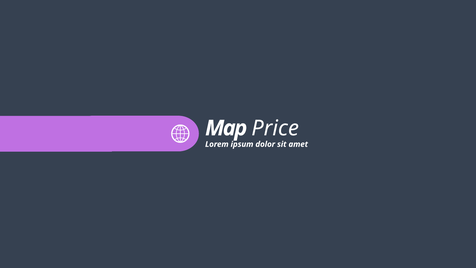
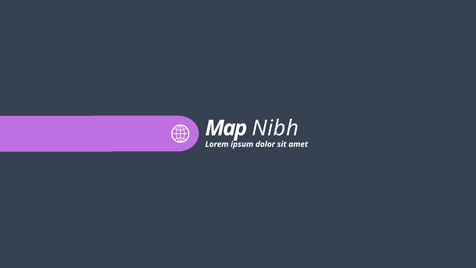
Price: Price -> Nibh
